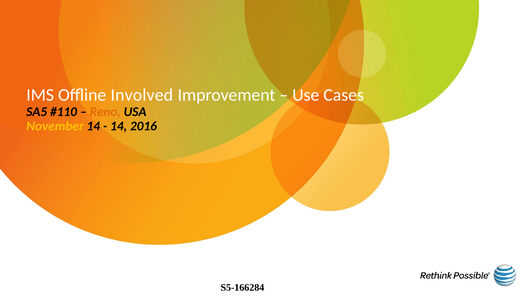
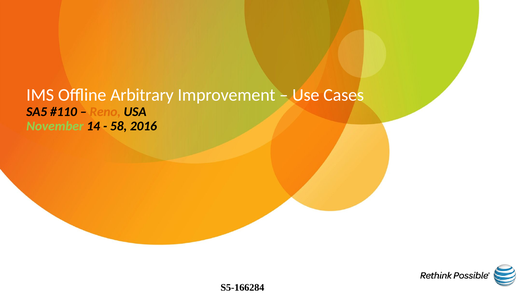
Involved: Involved -> Arbitrary
November colour: yellow -> light green
14 at (119, 126): 14 -> 58
